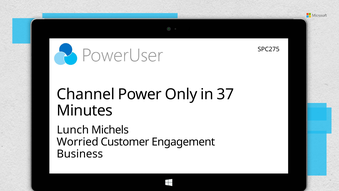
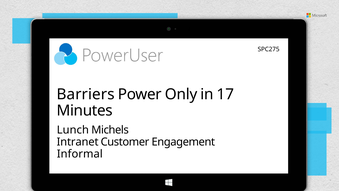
Channel: Channel -> Barriers
37: 37 -> 17
Worried: Worried -> Intranet
Business: Business -> Informal
